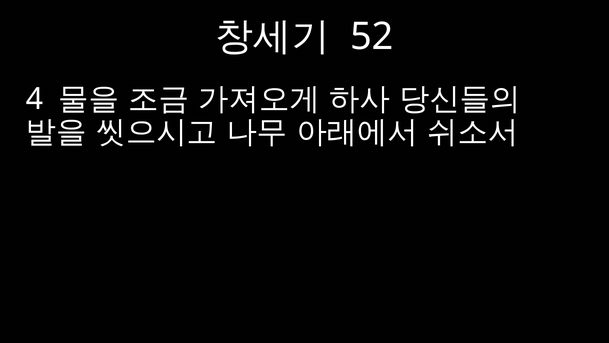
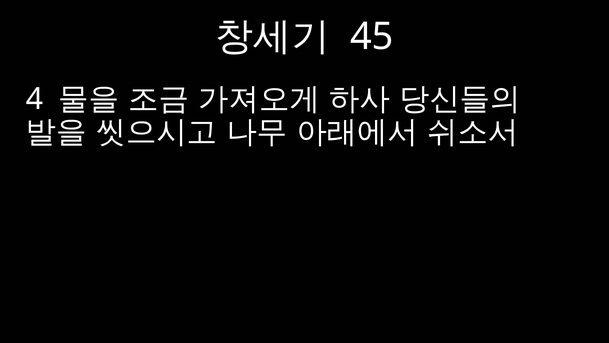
52: 52 -> 45
